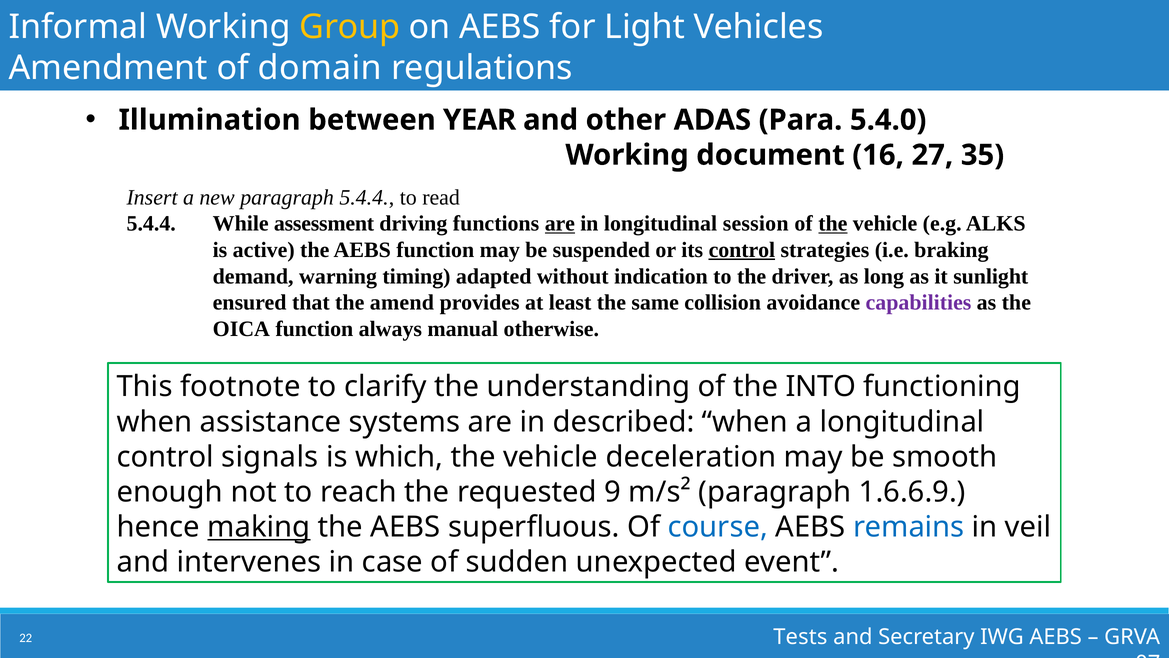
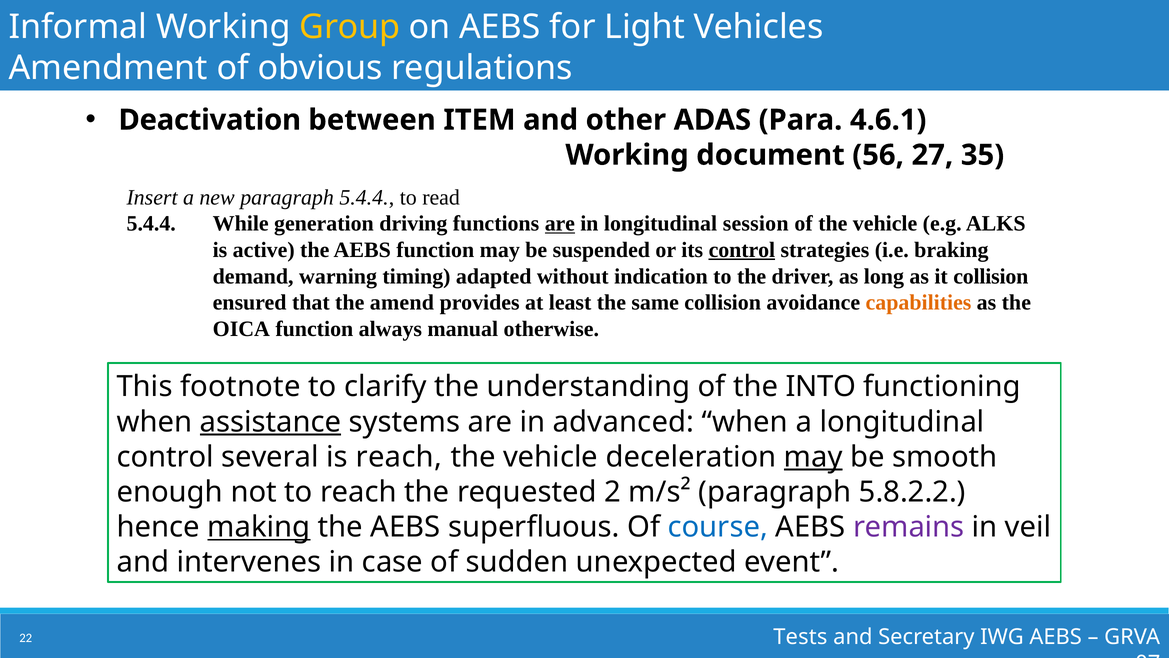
domain: domain -> obvious
Illumination: Illumination -> Deactivation
YEAR: YEAR -> ITEM
5.4.0: 5.4.0 -> 4.6.1
16: 16 -> 56
assessment: assessment -> generation
the at (833, 223) underline: present -> none
it sunlight: sunlight -> collision
capabilities colour: purple -> orange
assistance underline: none -> present
described: described -> advanced
signals: signals -> several
is which: which -> reach
may at (813, 457) underline: none -> present
9: 9 -> 2
1.6.6.9: 1.6.6.9 -> 5.8.2.2
remains colour: blue -> purple
